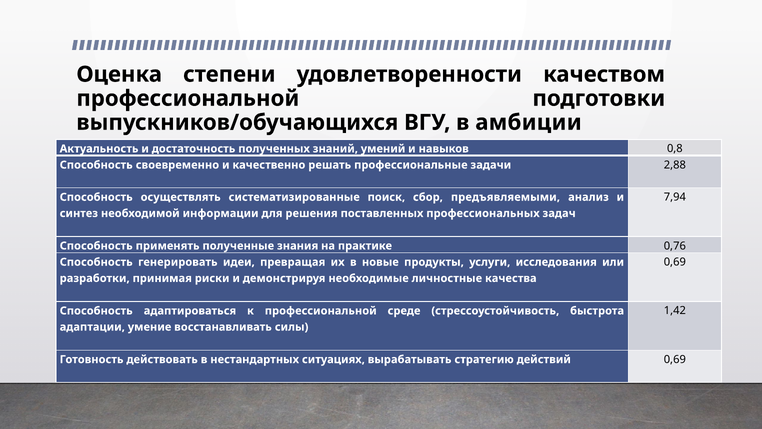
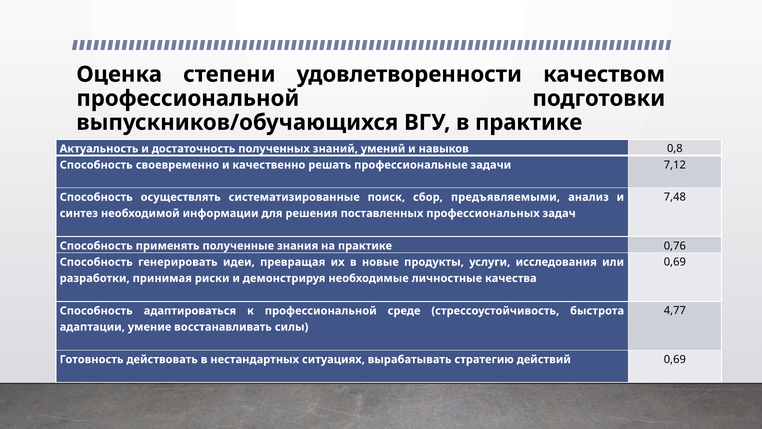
в амбиции: амбиции -> практике
2,88: 2,88 -> 7,12
7,94: 7,94 -> 7,48
1,42: 1,42 -> 4,77
